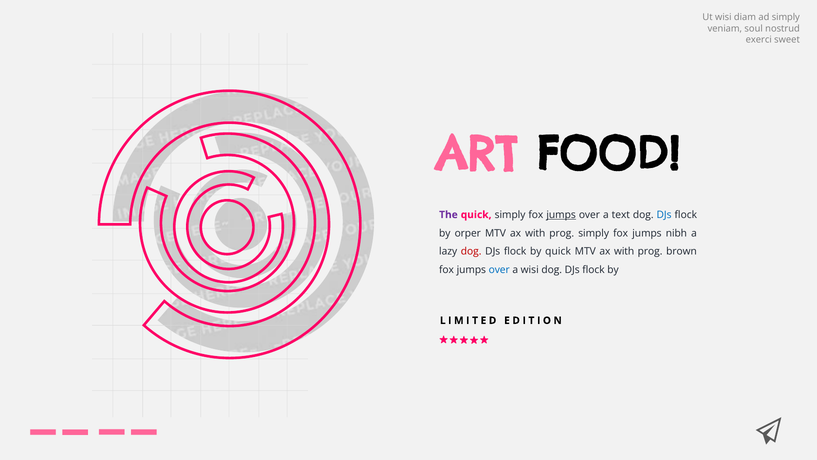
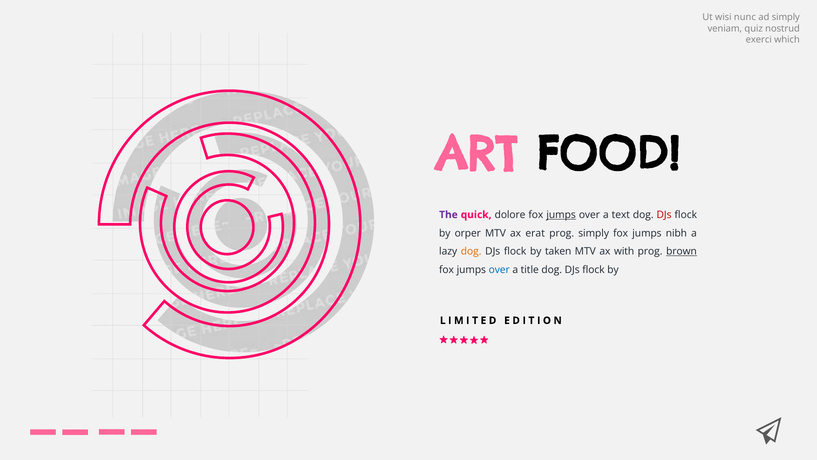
diam: diam -> nunc
soul: soul -> quiz
sweet: sweet -> which
quick simply: simply -> dolore
DJs at (664, 215) colour: blue -> red
with at (535, 233): with -> erat
dog at (471, 251) colour: red -> orange
by quick: quick -> taken
brown underline: none -> present
a wisi: wisi -> title
